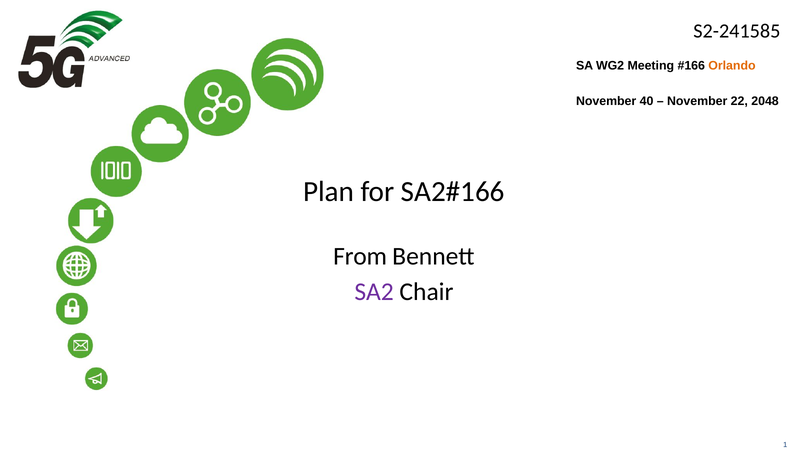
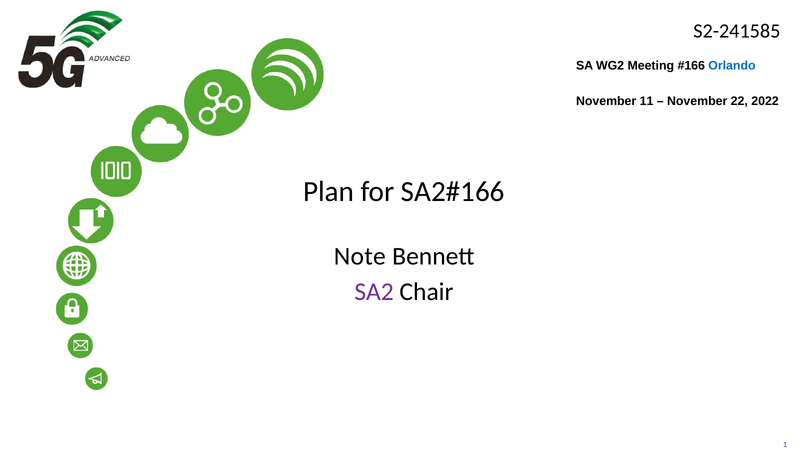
Orlando colour: orange -> blue
40: 40 -> 11
2048: 2048 -> 2022
From: From -> Note
